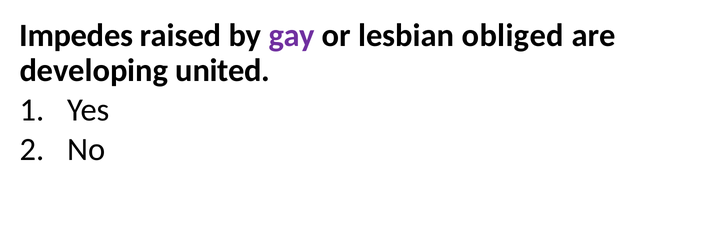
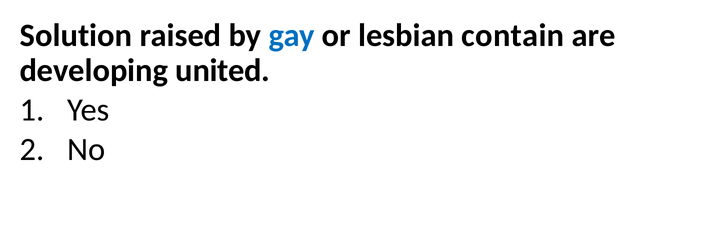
Impedes: Impedes -> Solution
gay colour: purple -> blue
obliged: obliged -> contain
